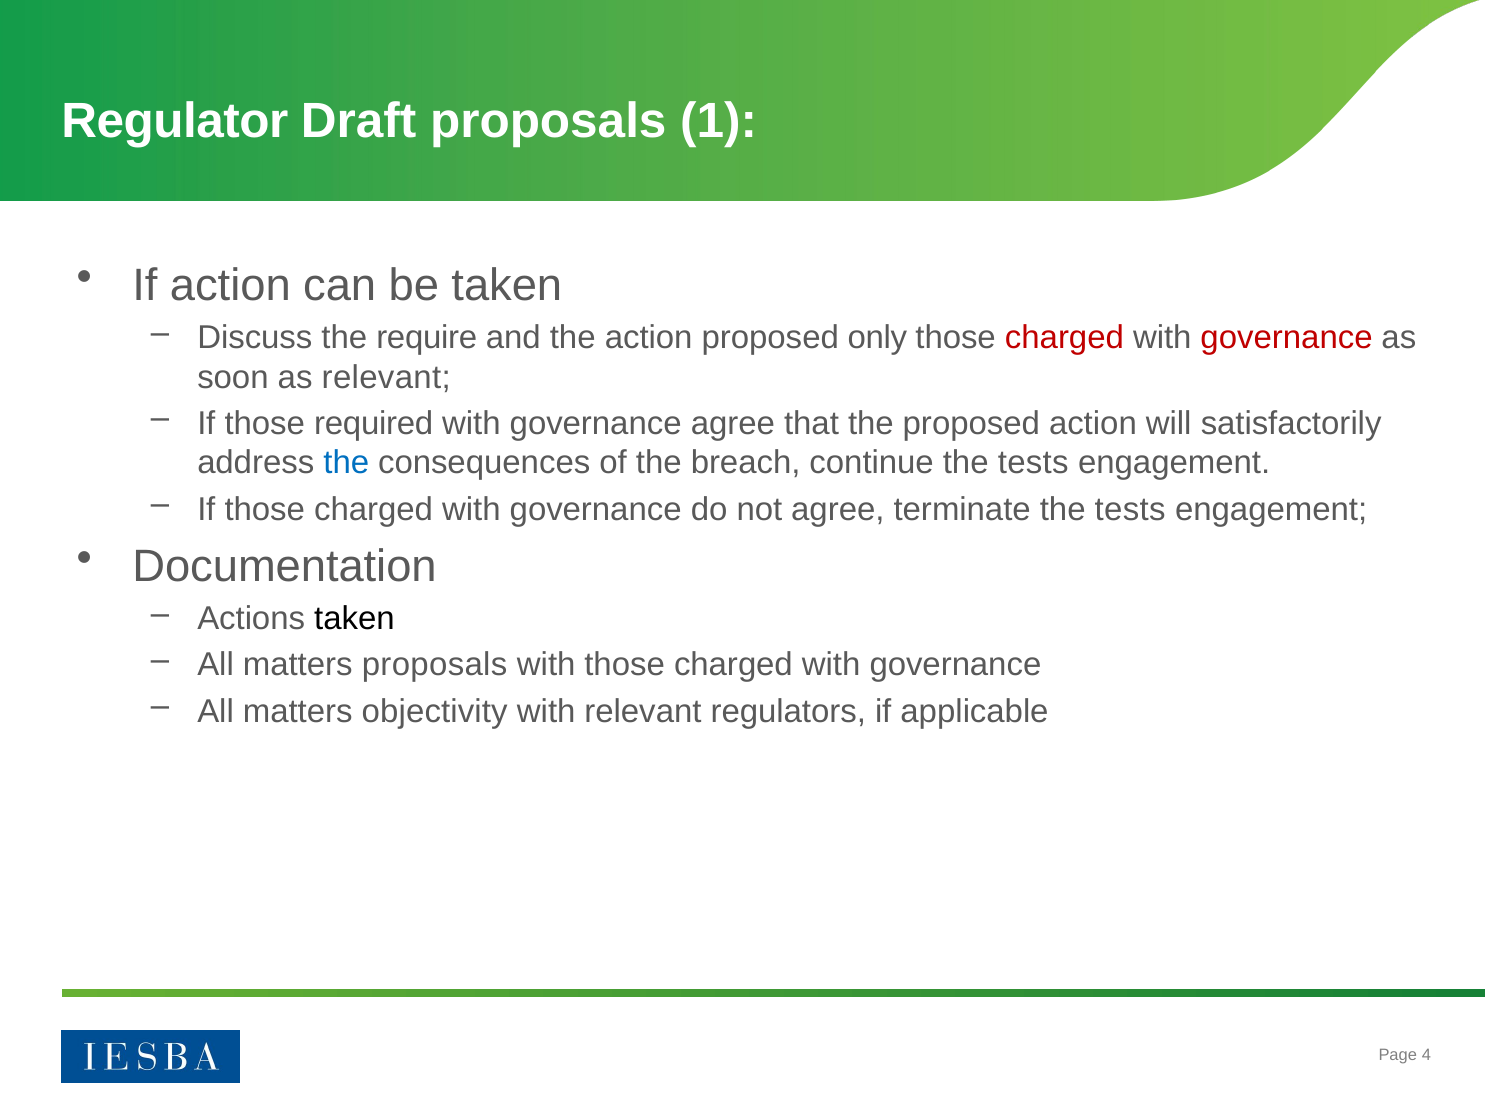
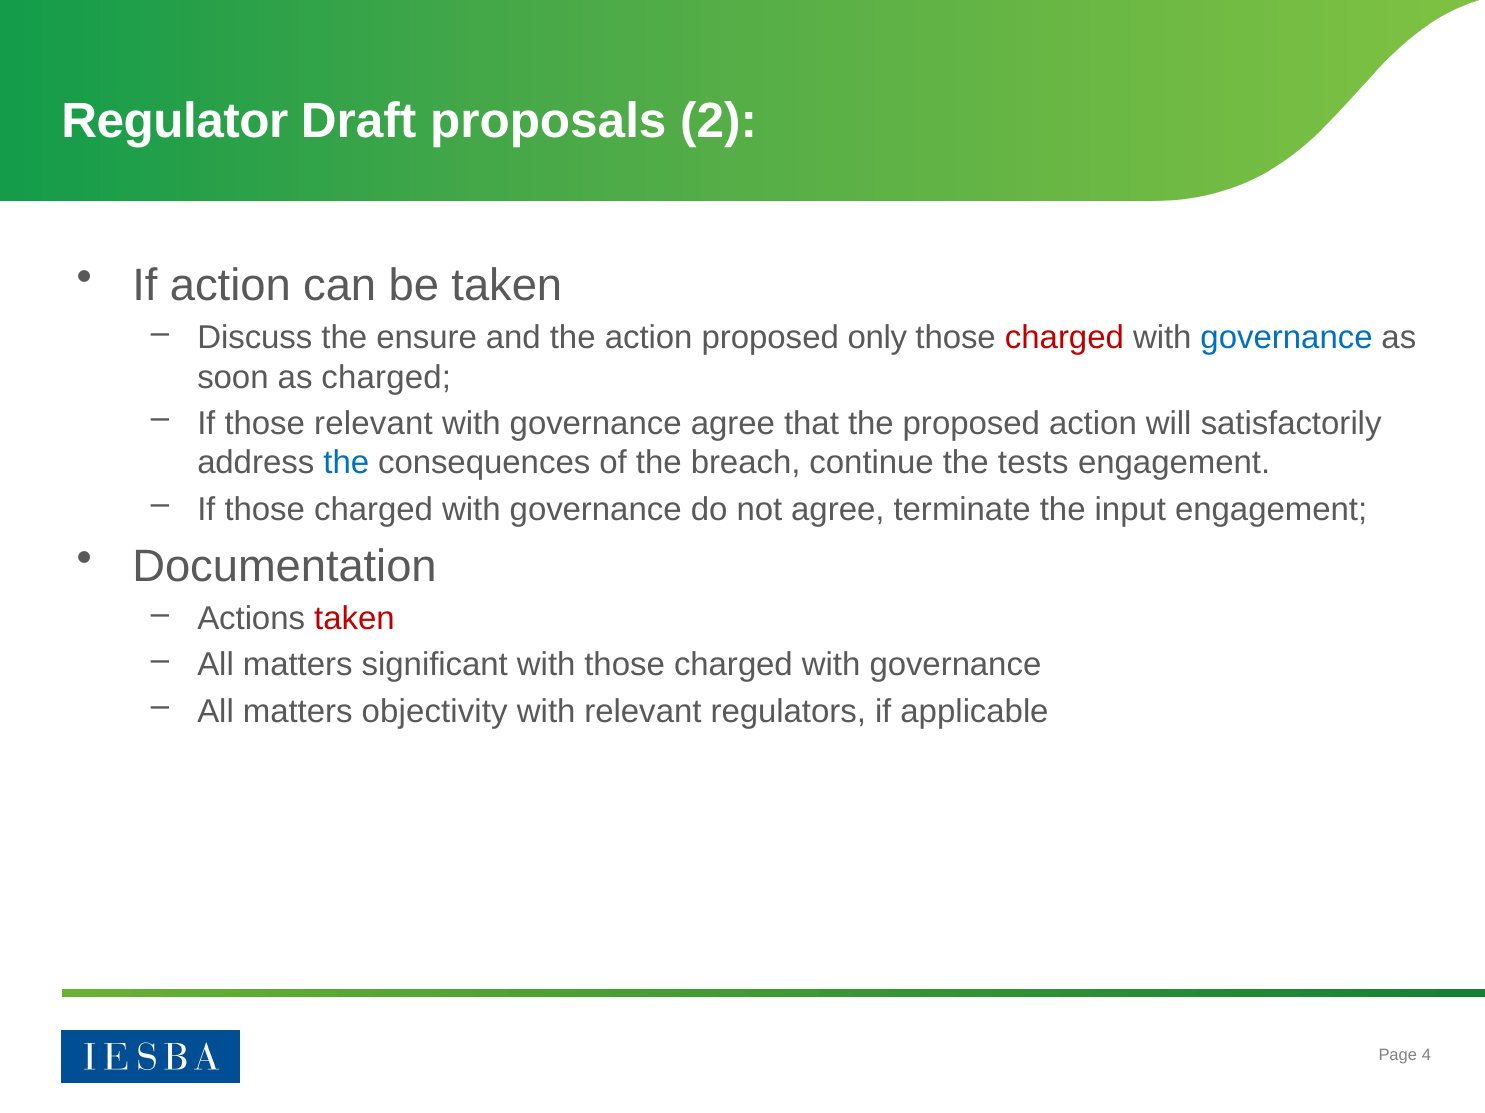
1: 1 -> 2
require: require -> ensure
governance at (1287, 338) colour: red -> blue
as relevant: relevant -> charged
those required: required -> relevant
terminate the tests: tests -> input
taken at (354, 619) colour: black -> red
matters proposals: proposals -> significant
